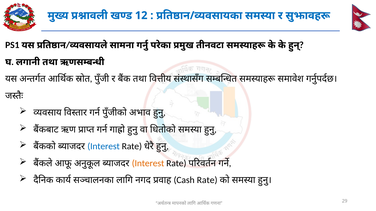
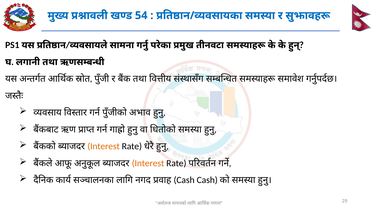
12: 12 -> 54
Interest at (104, 147) colour: blue -> orange
Cash Rate: Rate -> Cash
